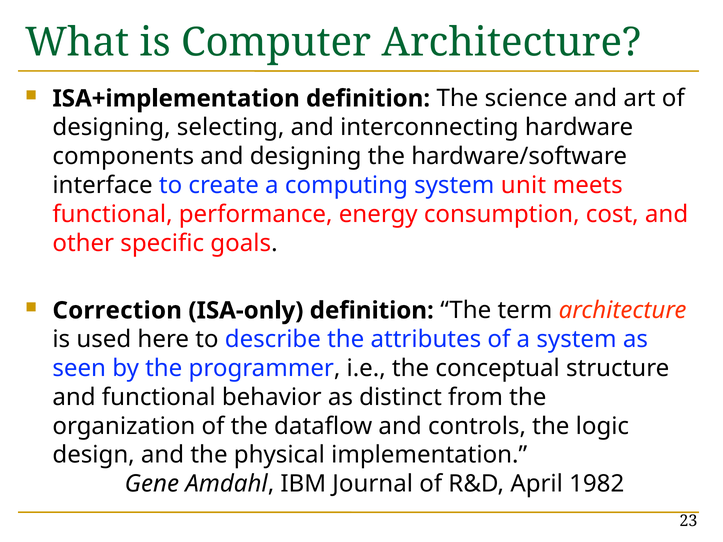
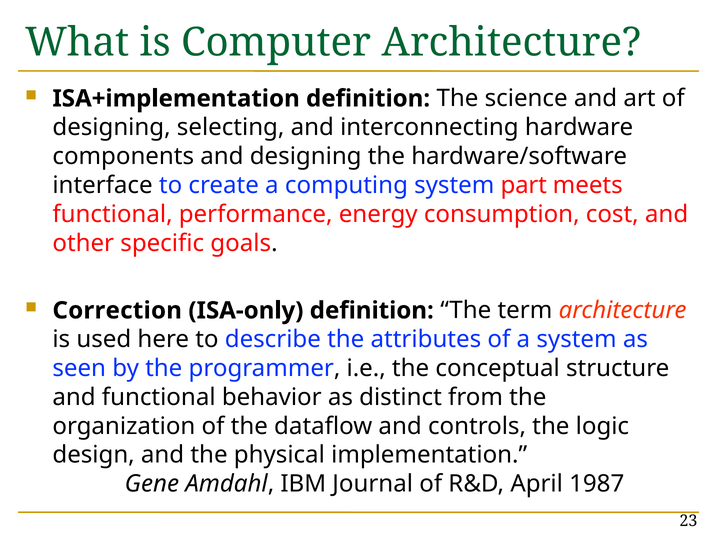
unit: unit -> part
1982: 1982 -> 1987
